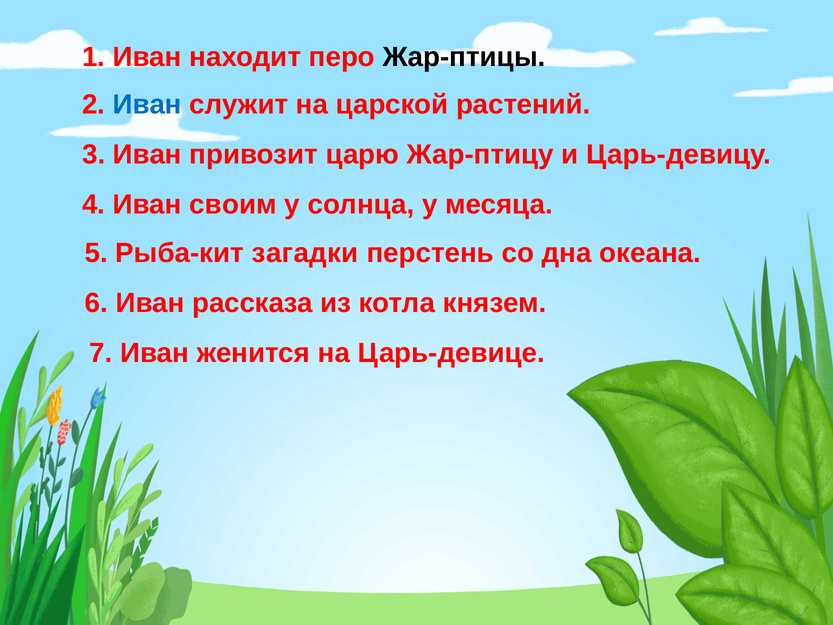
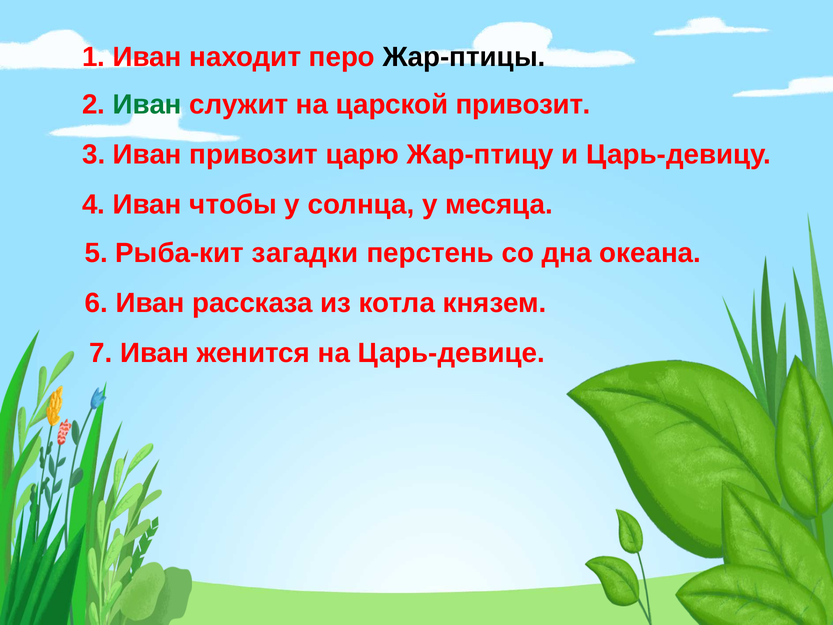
Иван at (147, 104) colour: blue -> green
царской растений: растений -> привозит
своим: своим -> чтобы
